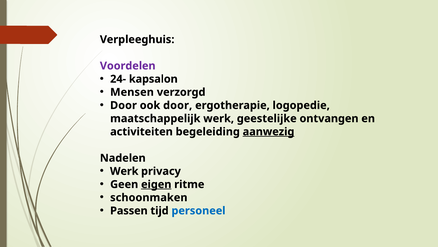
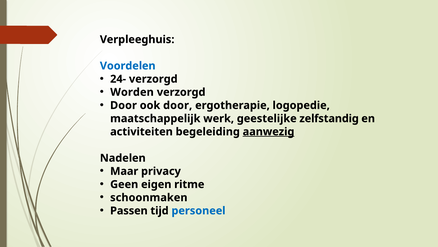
Voordelen colour: purple -> blue
24- kapsalon: kapsalon -> verzorgd
Mensen: Mensen -> Worden
ontvangen: ontvangen -> zelfstandig
Werk at (124, 171): Werk -> Maar
eigen underline: present -> none
